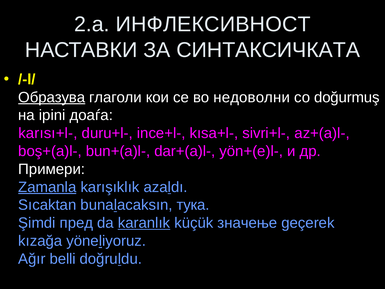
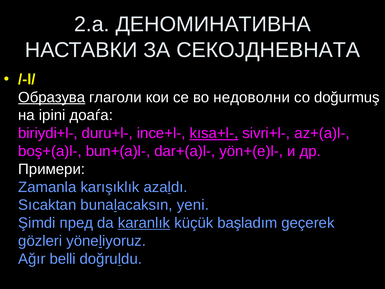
ИНФЛЕКСИВНОСТ: ИНФЛЕКСИВНОСТ -> ДЕНОМИНАТИВНА
СИНТАКСИЧКАТА: СИНТАКСИЧКАТА -> СЕКОЈДНЕВНАТА
karısı+l-: karısı+l- -> biriydi+l-
kısa+l- underline: none -> present
Zamanla underline: present -> none
тука: тука -> yeni
значење: значење -> başladım
kızağa: kızağa -> gözleri
